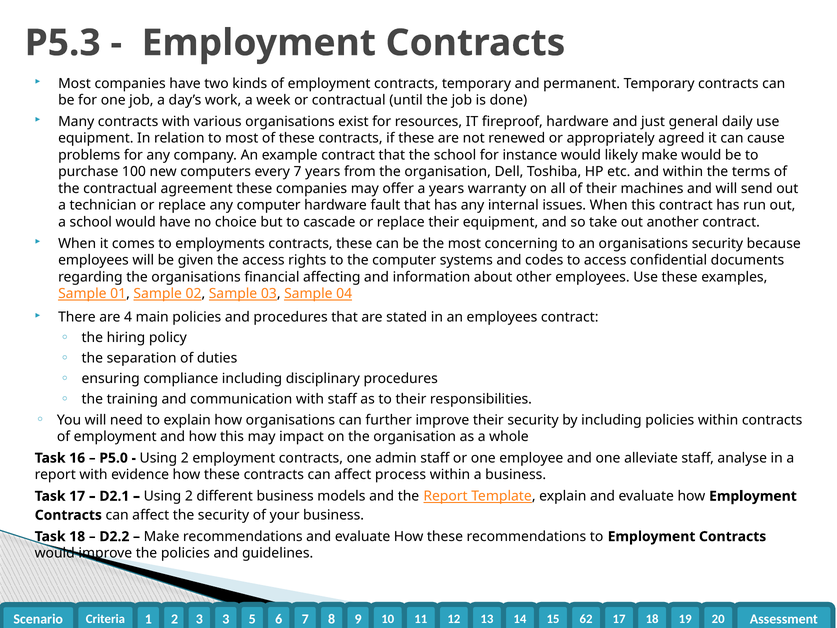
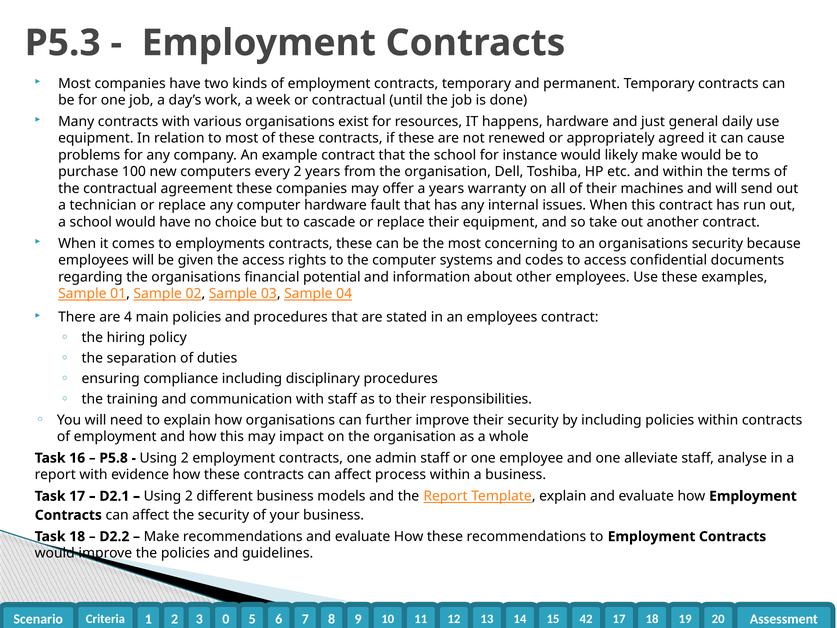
fireproof: fireproof -> happens
every 7: 7 -> 2
affecting: affecting -> potential
P5.0: P5.0 -> P5.8
3 3: 3 -> 0
62: 62 -> 42
